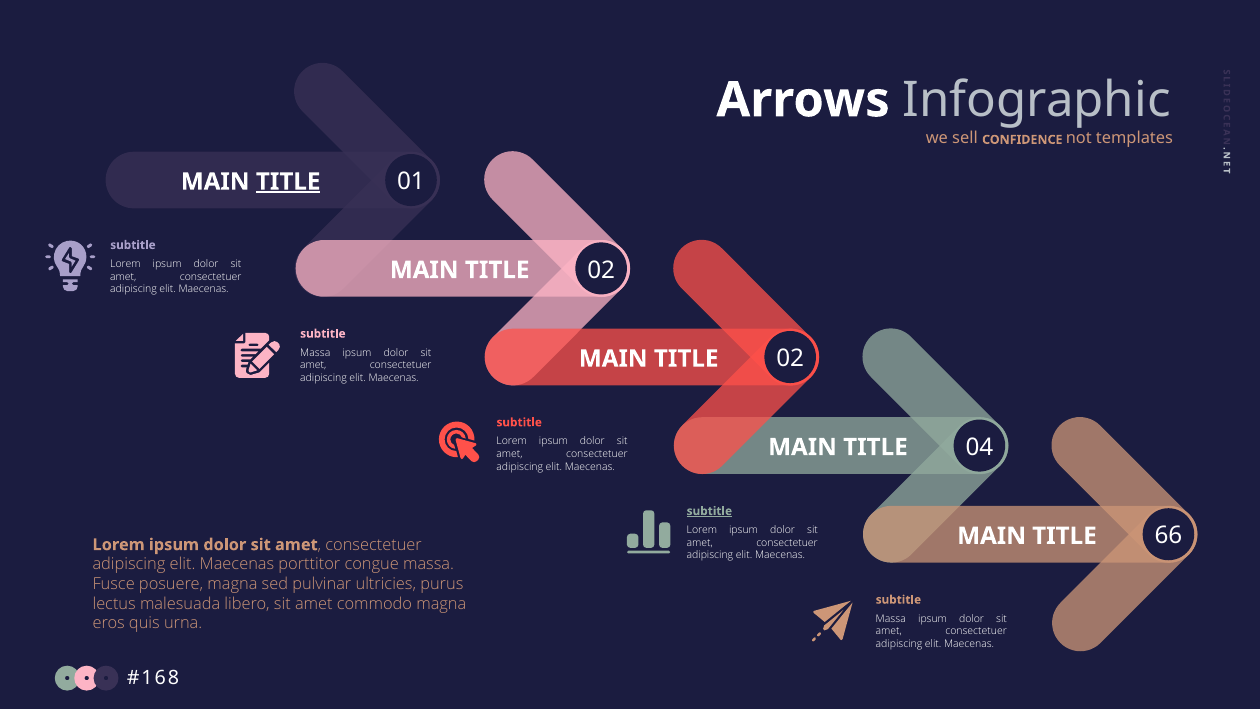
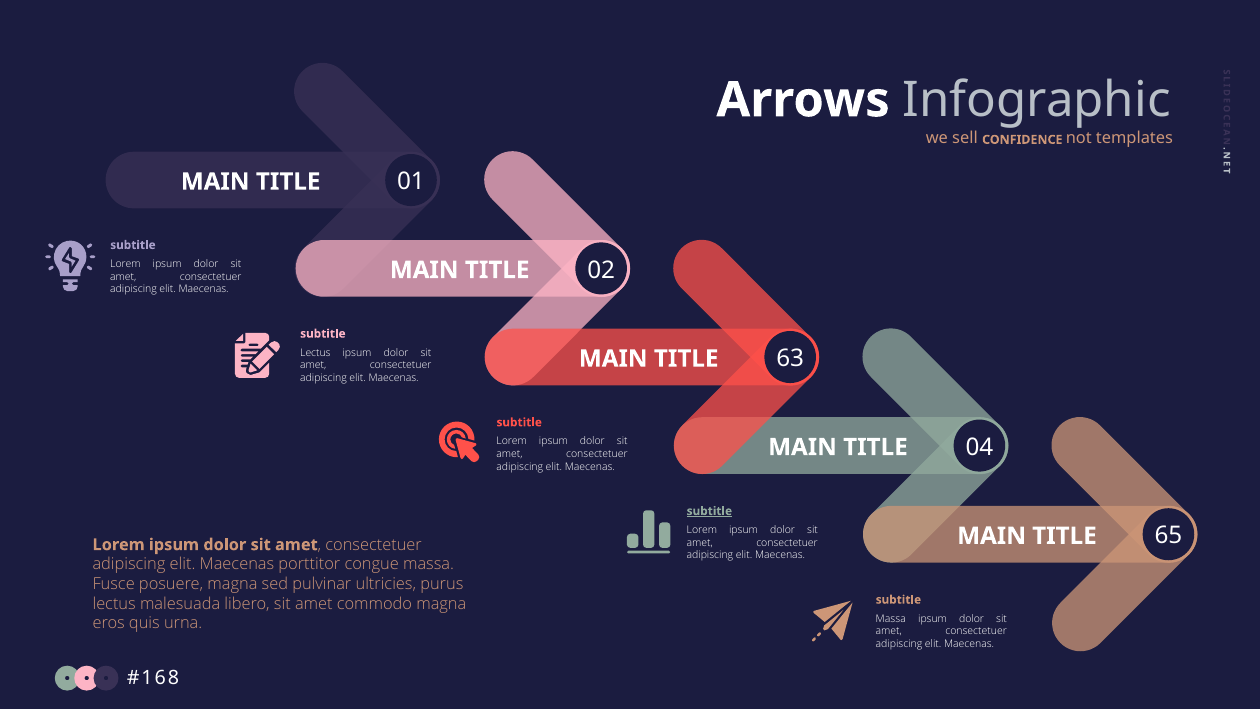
TITLE at (288, 182) underline: present -> none
Massa at (315, 353): Massa -> Lectus
02 at (790, 359): 02 -> 63
66: 66 -> 65
